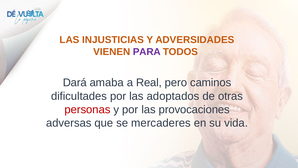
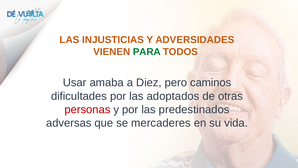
PARA colour: purple -> green
Dará: Dará -> Usar
Real: Real -> Diez
provocaciones: provocaciones -> predestinados
